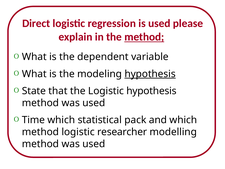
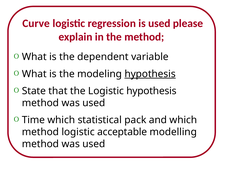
Direct: Direct -> Curve
method at (144, 37) underline: present -> none
researcher: researcher -> acceptable
